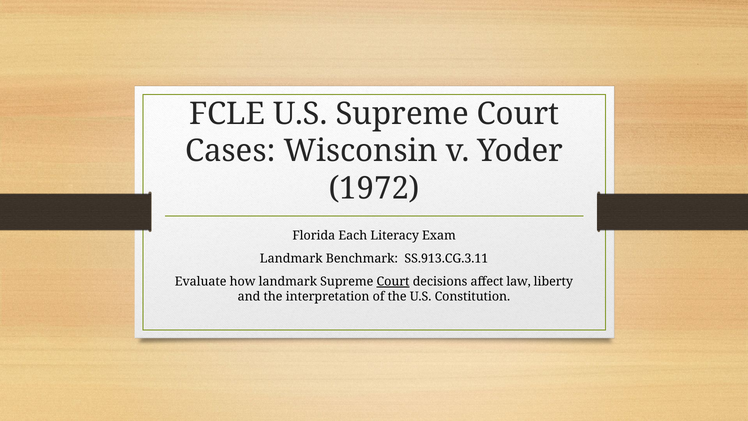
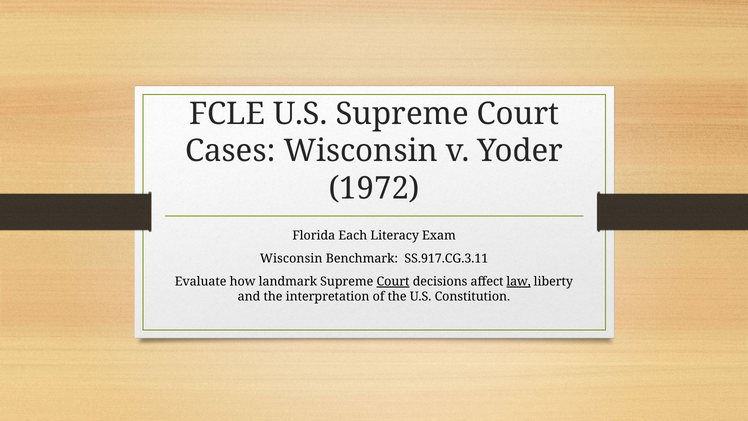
Landmark at (291, 258): Landmark -> Wisconsin
SS.913.CG.3.11: SS.913.CG.3.11 -> SS.917.CG.3.11
law underline: none -> present
